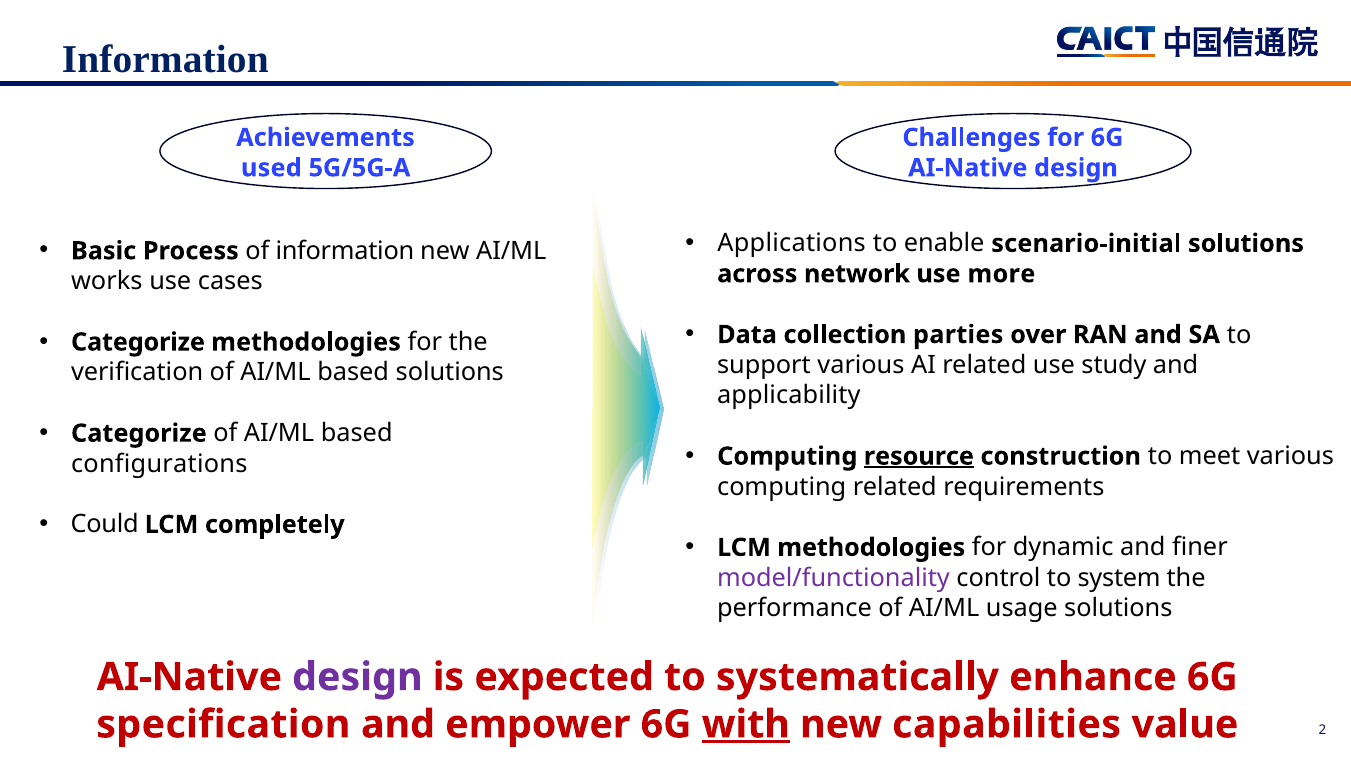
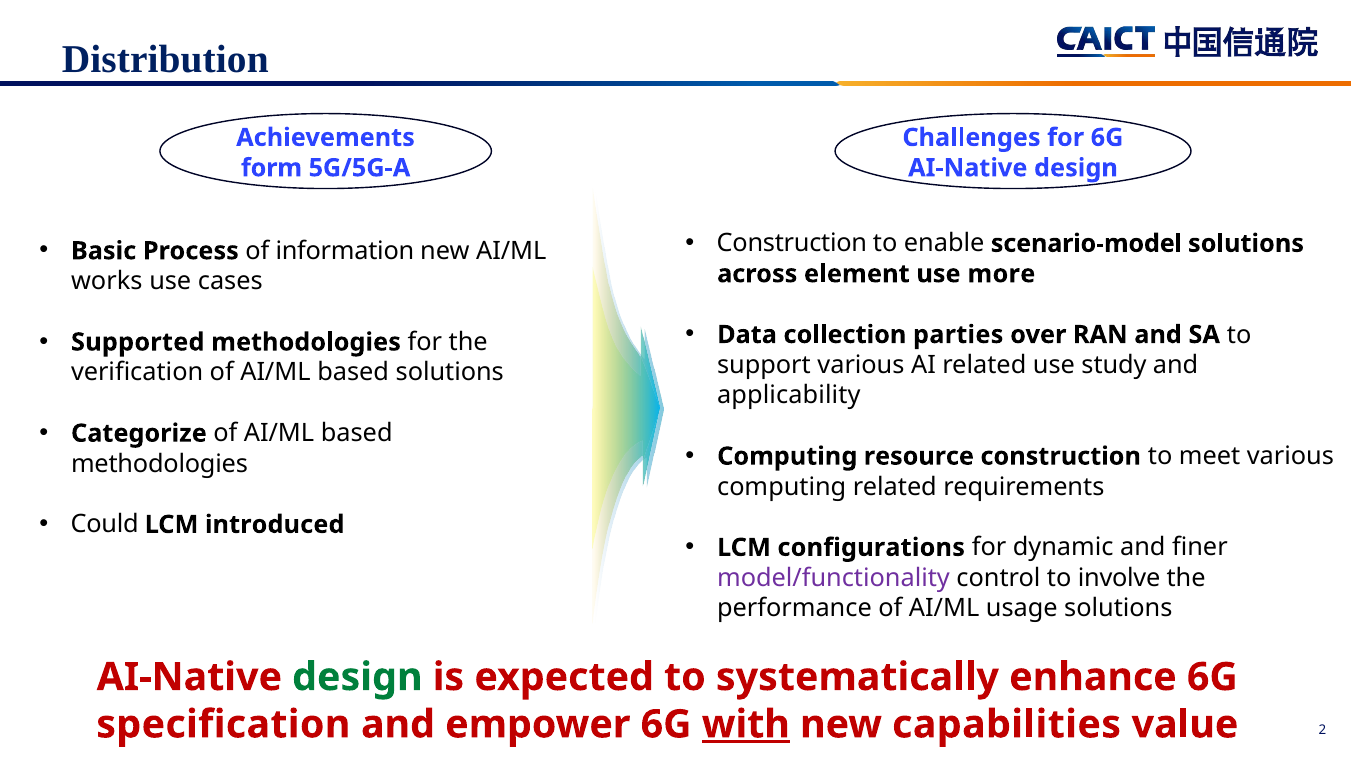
Information at (165, 60): Information -> Distribution
used: used -> form
Applications at (792, 243): Applications -> Construction
scenario-initial: scenario-initial -> scenario-model
network: network -> element
Categorize at (138, 342): Categorize -> Supported
resource underline: present -> none
configurations at (159, 464): configurations -> methodologies
completely: completely -> introduced
LCM methodologies: methodologies -> configurations
system: system -> involve
design at (357, 677) colour: purple -> green
